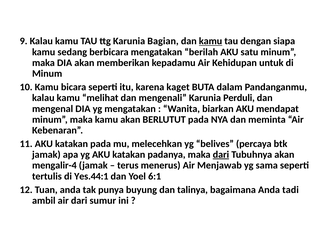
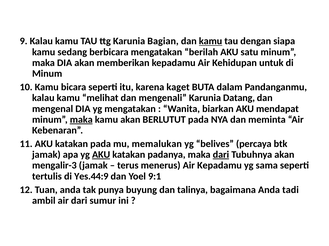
Perduli: Perduli -> Datang
maka at (81, 120) underline: none -> present
melecehkan: melecehkan -> memalukan
AKU at (101, 155) underline: none -> present
mengalir-4: mengalir-4 -> mengalir-3
Air Menjawab: Menjawab -> Kepadamu
Yes.44:1: Yes.44:1 -> Yes.44:9
6:1: 6:1 -> 9:1
